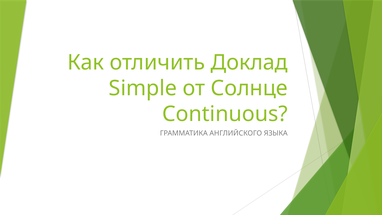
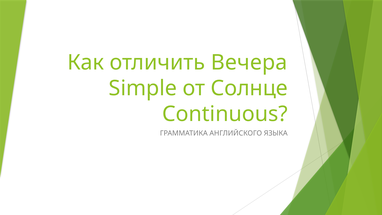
Доклад: Доклад -> Вечера
